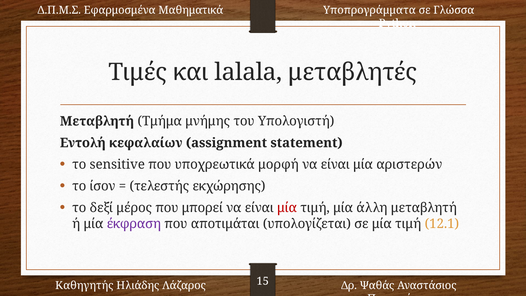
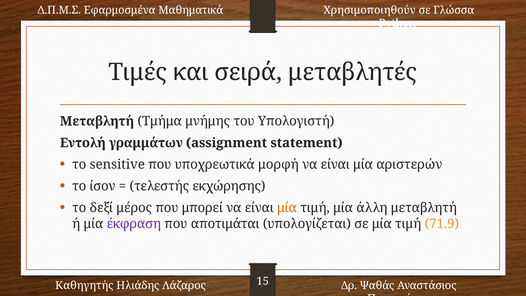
Υποπρογράμματα: Υποπρογράμματα -> Χρησιμοποιηθούν
lalala: lalala -> σειρά
κεφαλαίων: κεφαλαίων -> γραμμάτων
μία at (287, 208) colour: red -> orange
12.1: 12.1 -> 71.9
